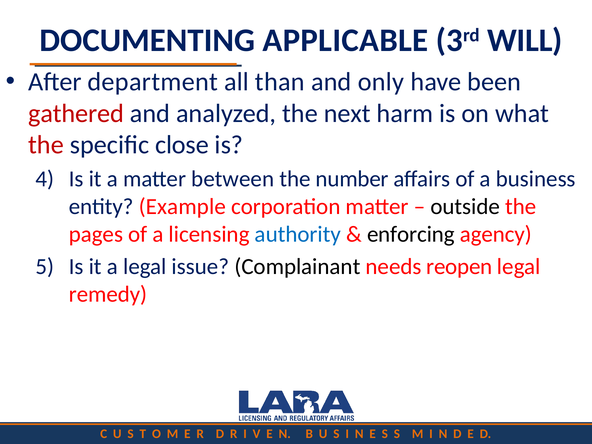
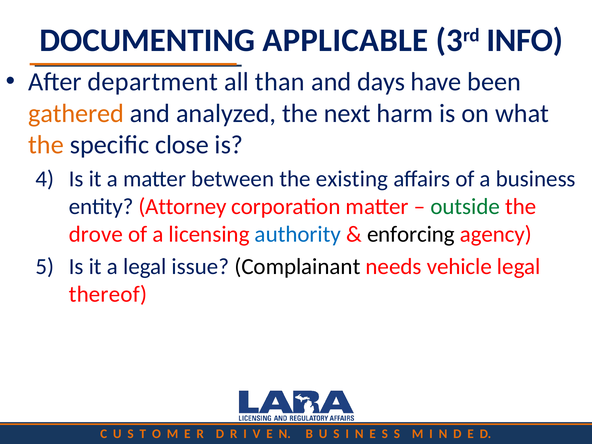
WILL: WILL -> INFO
only: only -> days
gathered colour: red -> orange
the at (46, 145) colour: red -> orange
number: number -> existing
Example: Example -> Attorney
outside colour: black -> green
pages: pages -> drove
reopen: reopen -> vehicle
remedy: remedy -> thereof
